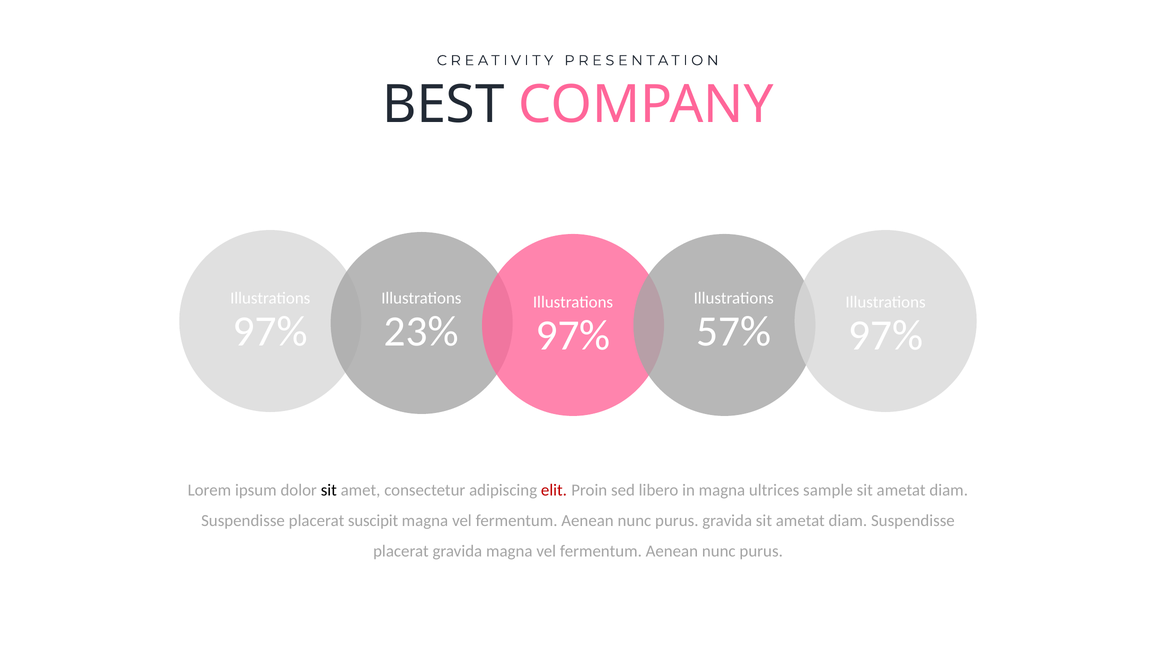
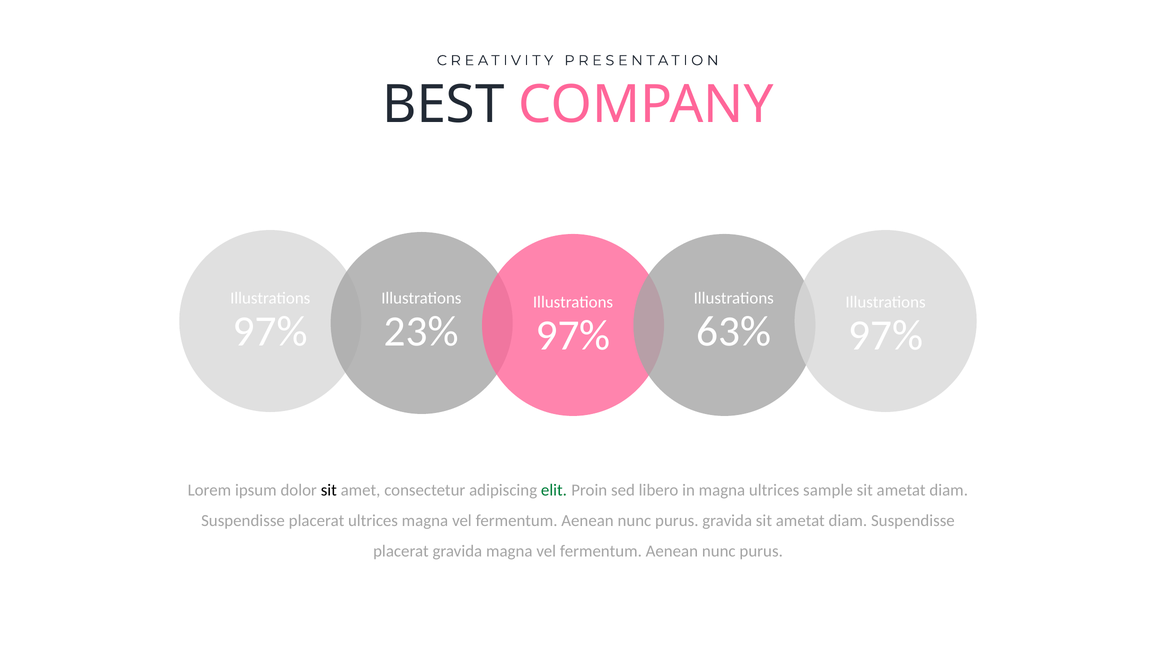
57%: 57% -> 63%
elit colour: red -> green
placerat suscipit: suscipit -> ultrices
